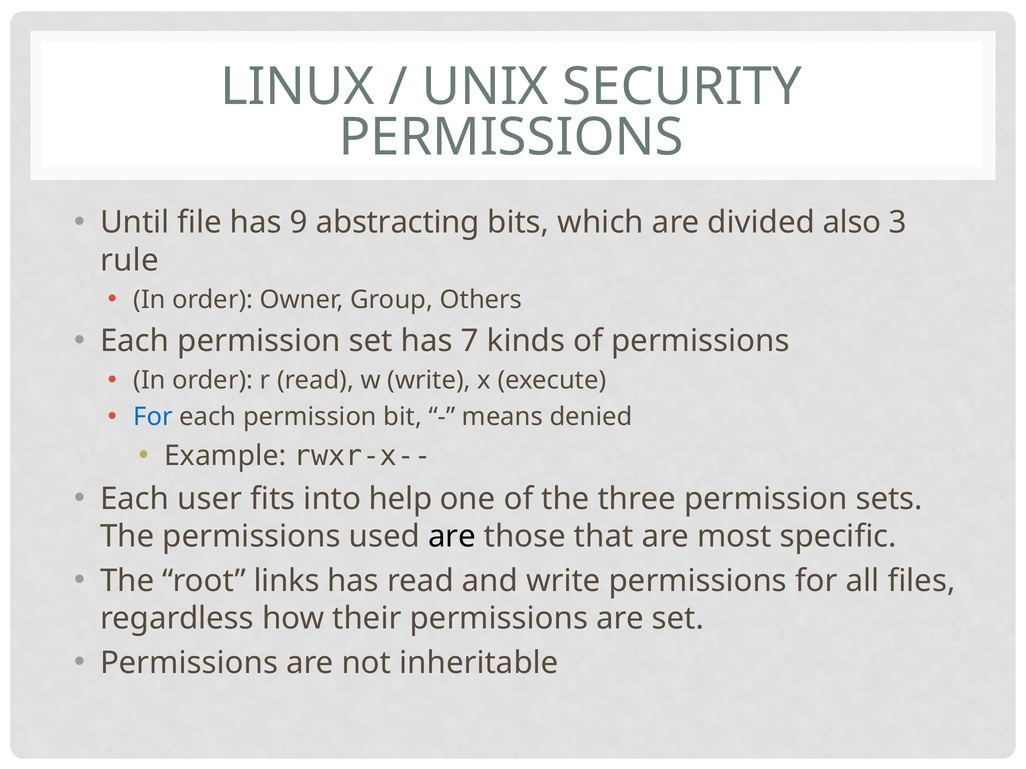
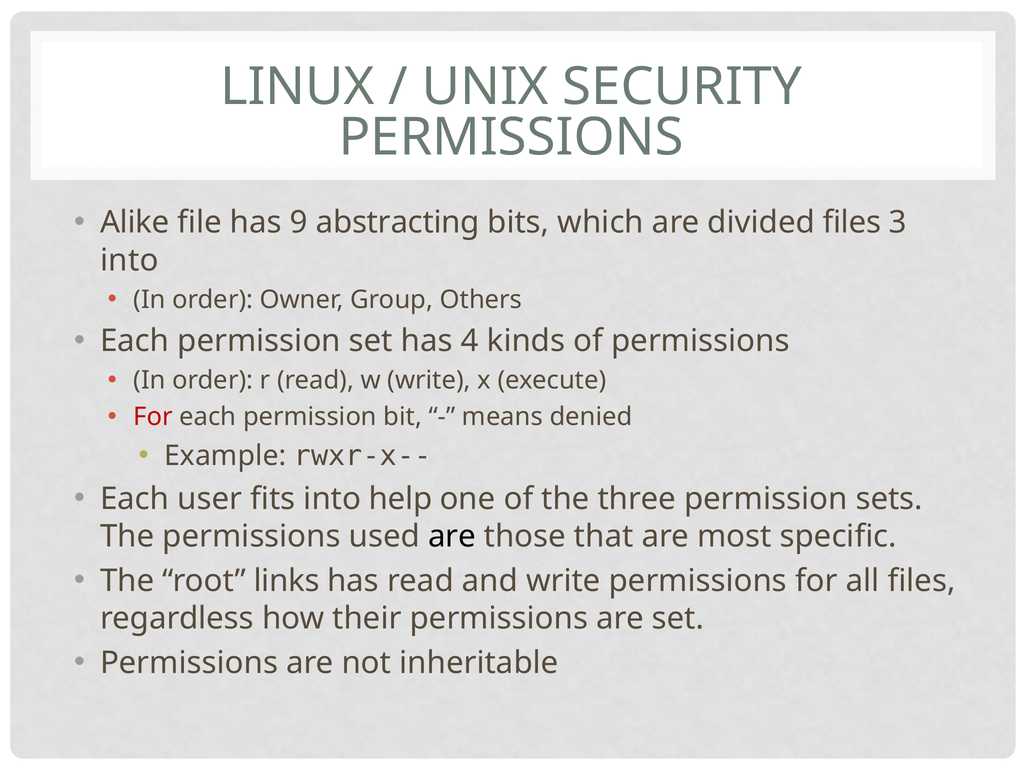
Until: Until -> Alike
divided also: also -> files
rule at (129, 260): rule -> into
7: 7 -> 4
For at (153, 417) colour: blue -> red
